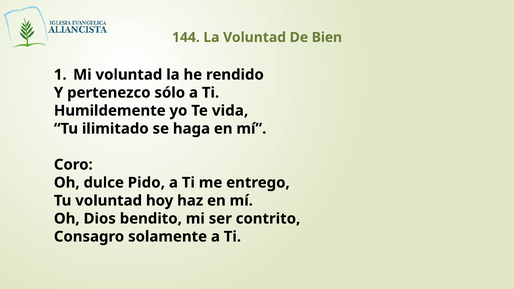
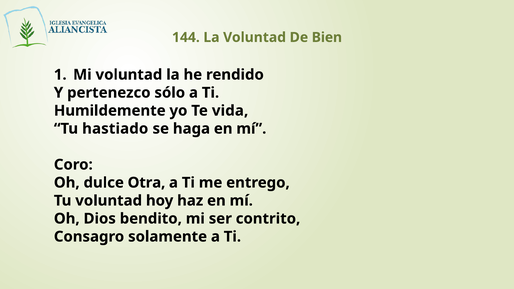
ilimitado: ilimitado -> hastiado
Pido: Pido -> Otra
